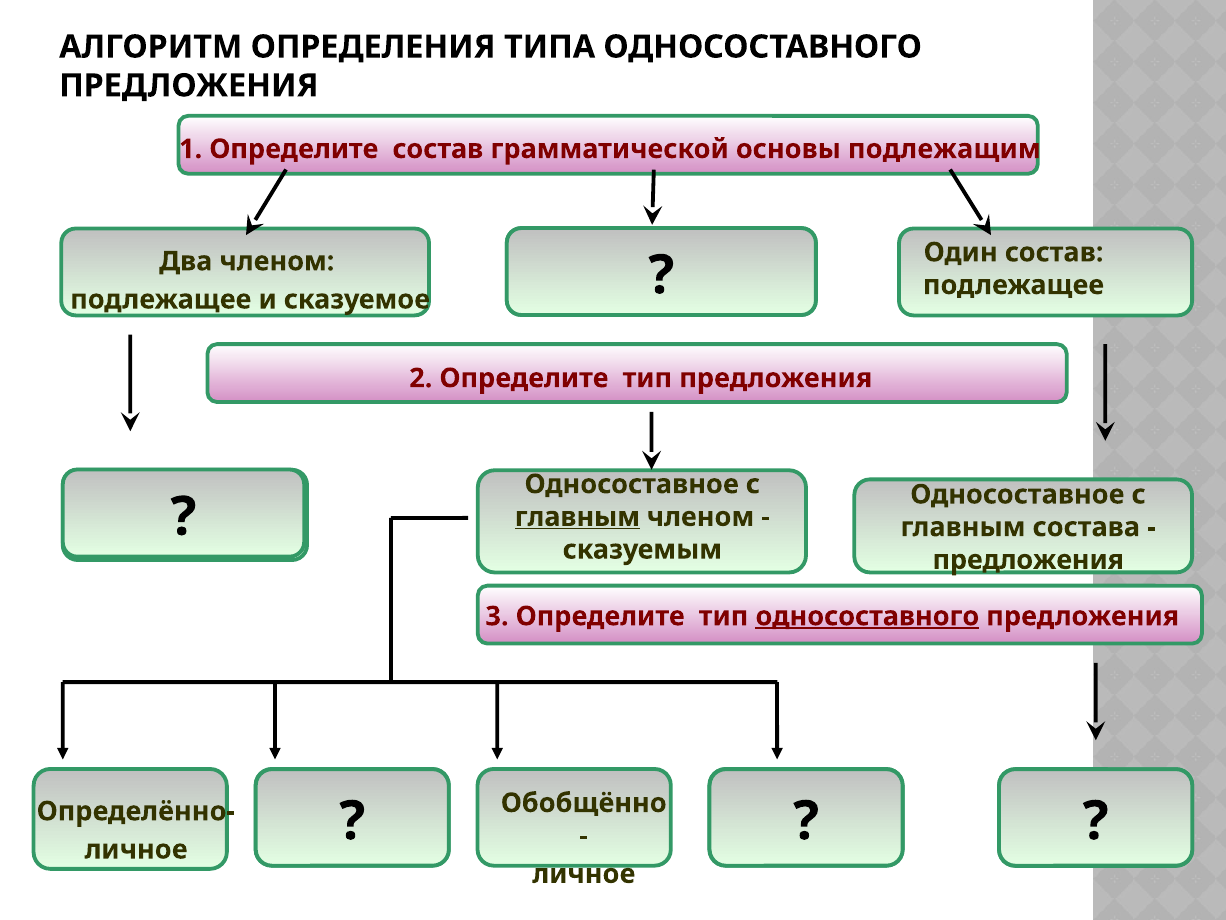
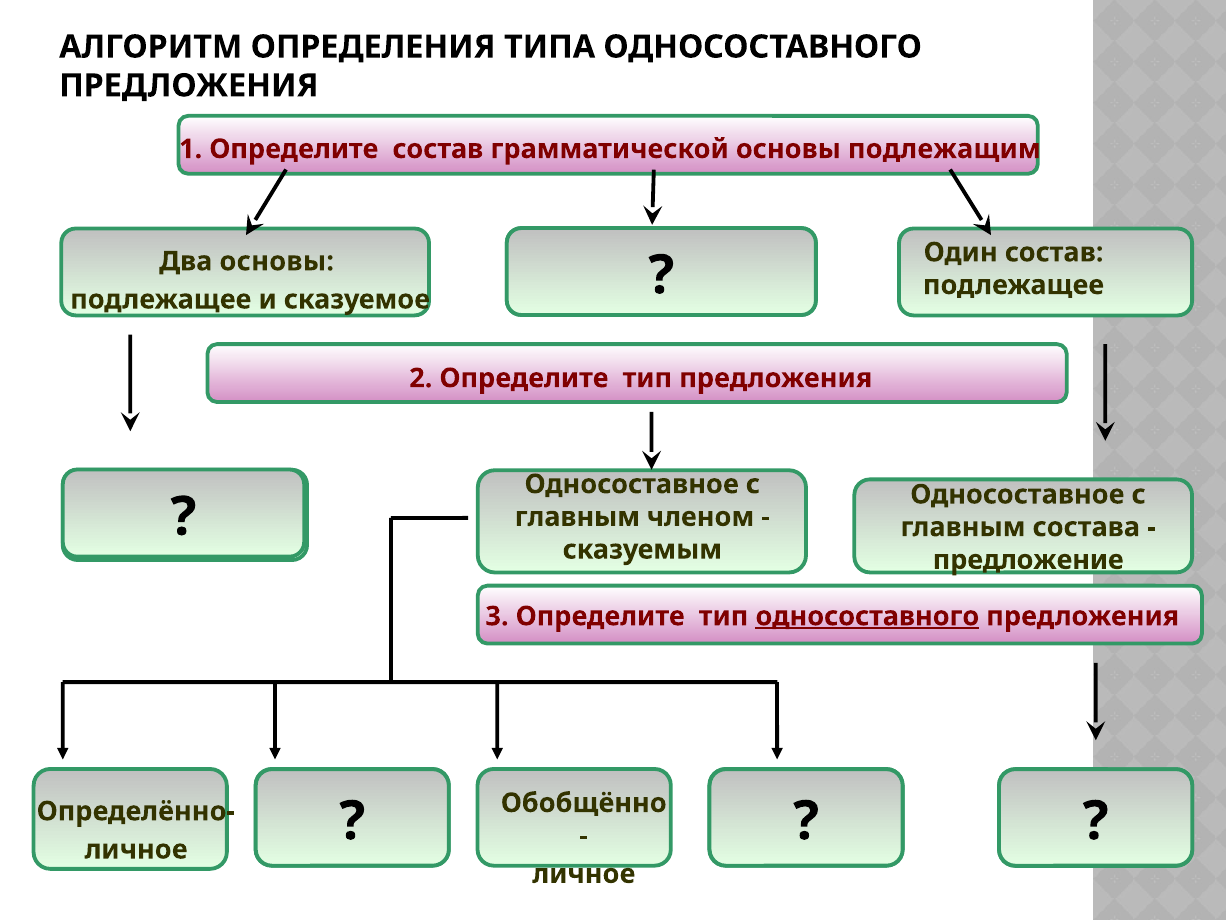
Два членом: членом -> основы
главным at (577, 517) underline: present -> none
предложения at (1028, 560): предложения -> предложение
